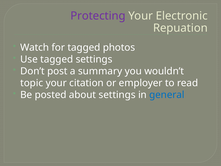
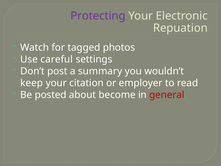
Use tagged: tagged -> careful
topic: topic -> keep
about settings: settings -> become
general colour: blue -> red
